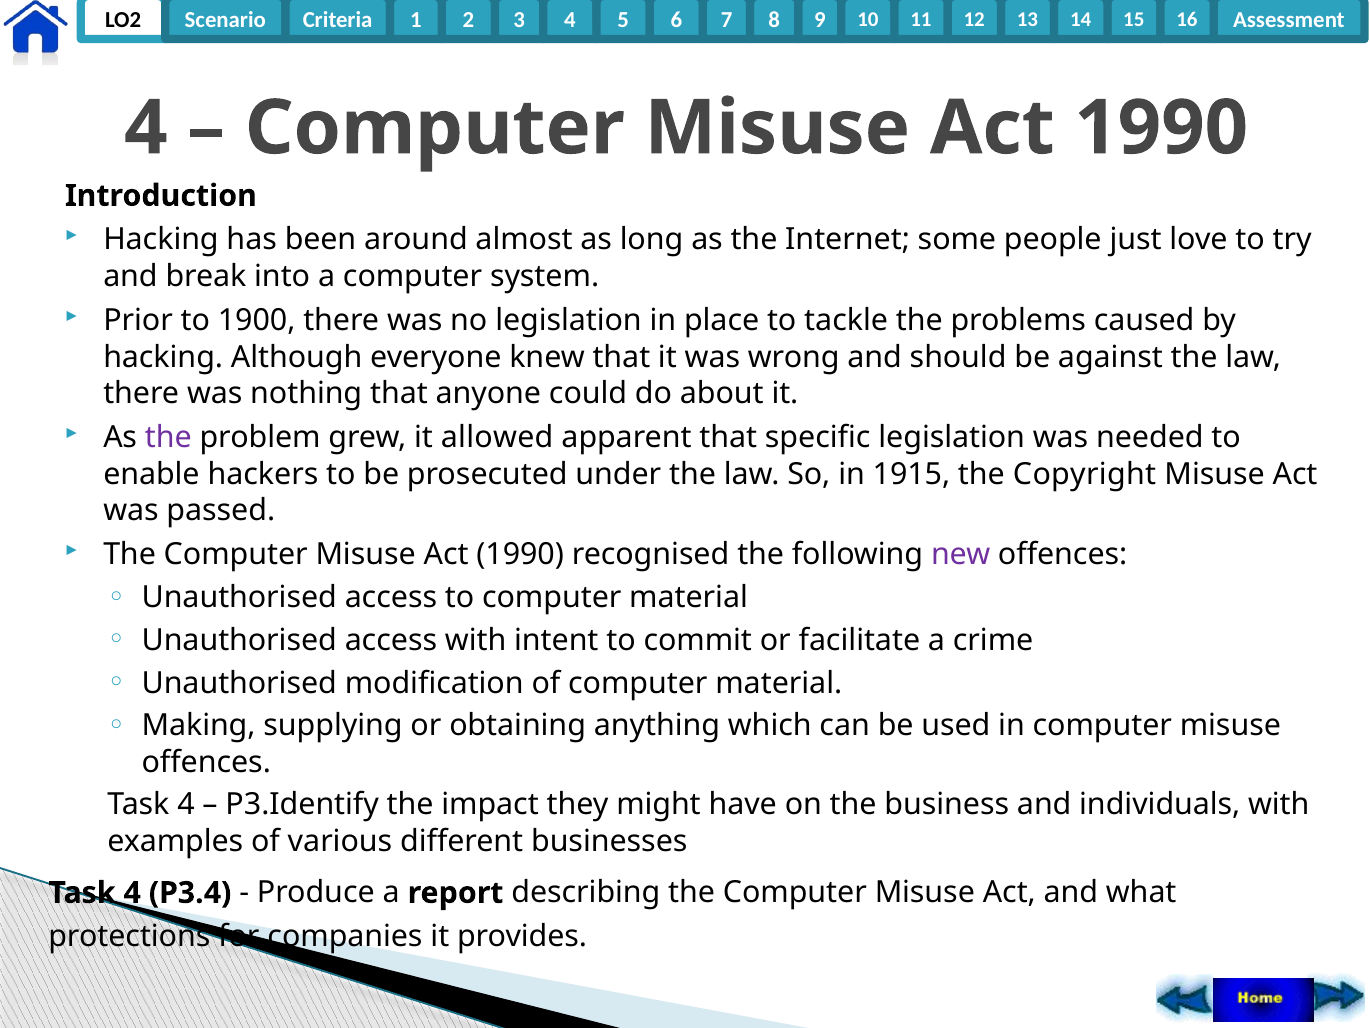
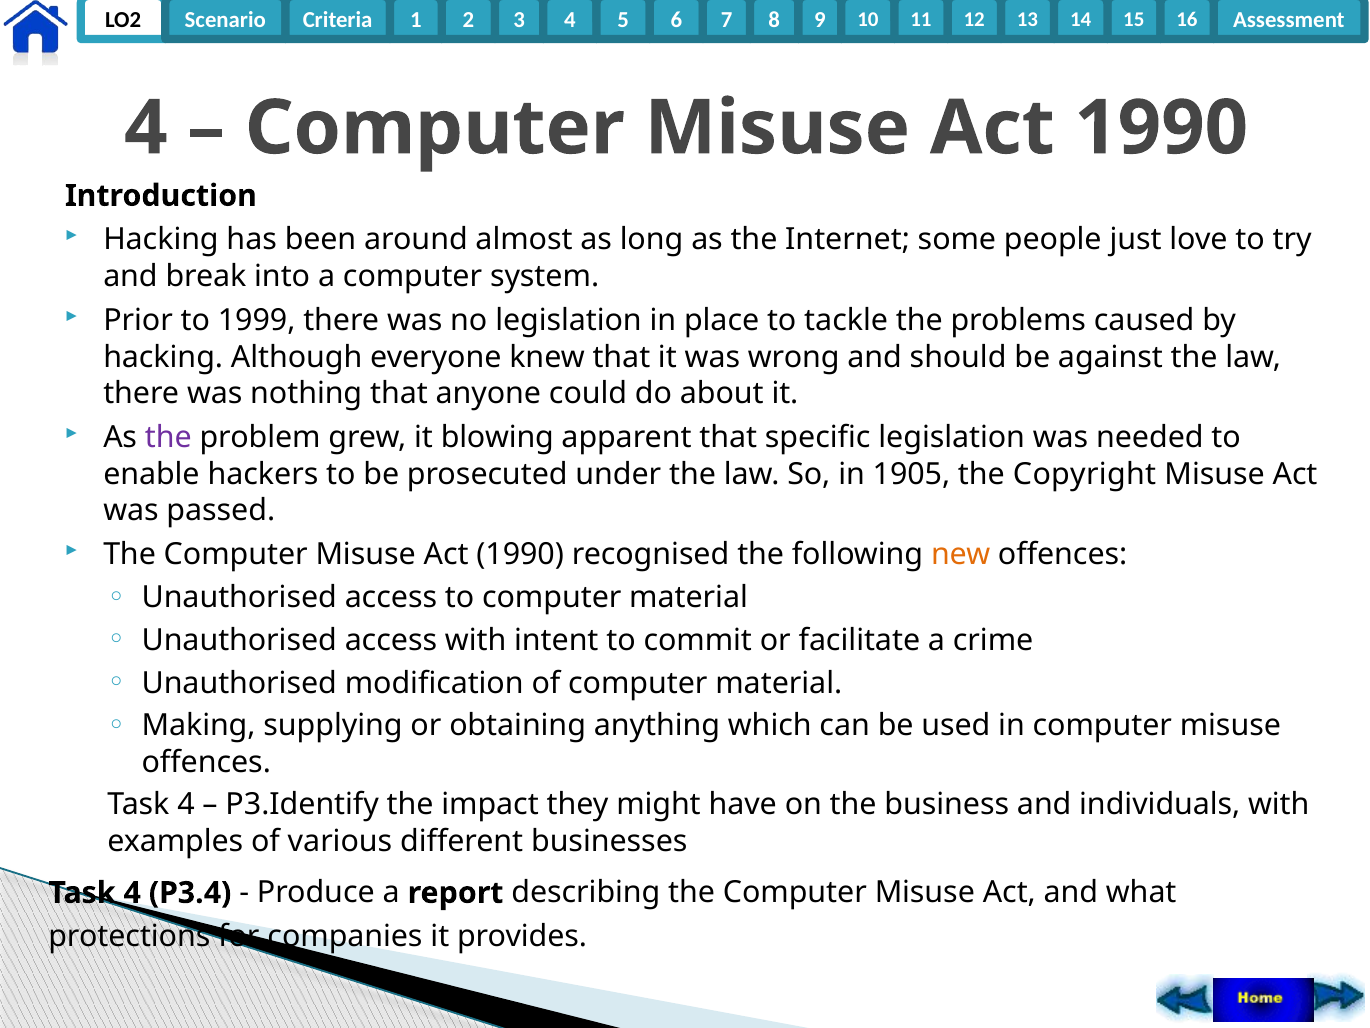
1900: 1900 -> 1999
allowed: allowed -> blowing
1915: 1915 -> 1905
new colour: purple -> orange
